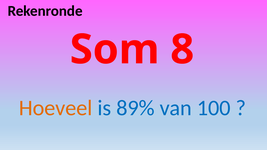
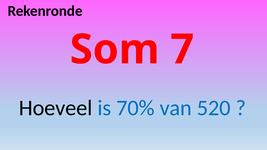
8: 8 -> 7
Hoeveel colour: orange -> black
89%: 89% -> 70%
100: 100 -> 520
